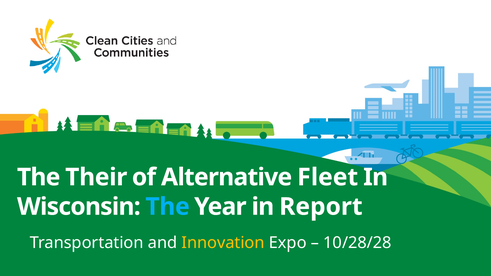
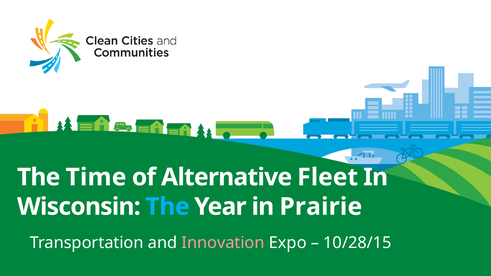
Their: Their -> Time
Report: Report -> Prairie
Innovation colour: yellow -> pink
10/28/28: 10/28/28 -> 10/28/15
